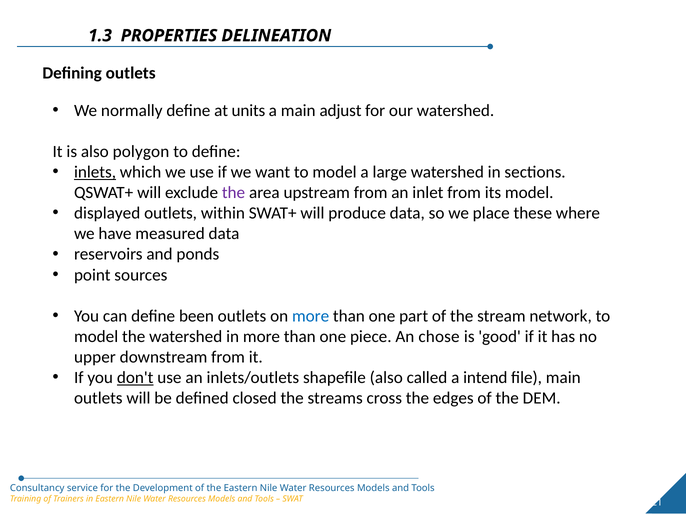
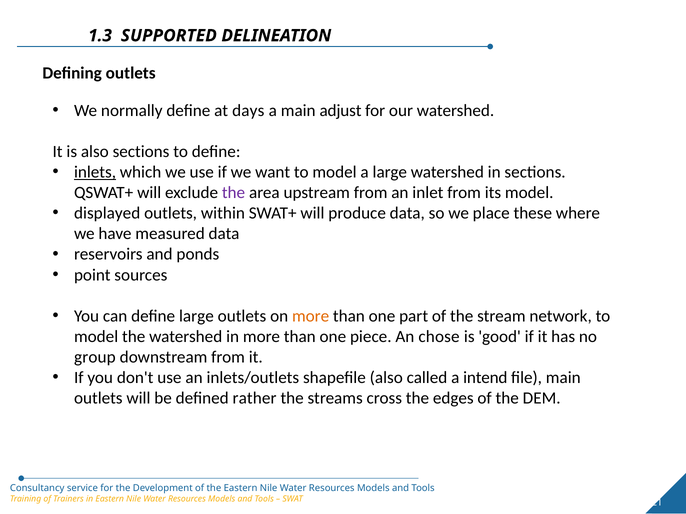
PROPERTIES: PROPERTIES -> SUPPORTED
units: units -> days
also polygon: polygon -> sections
define been: been -> large
more at (311, 316) colour: blue -> orange
upper: upper -> group
don't underline: present -> none
closed: closed -> rather
